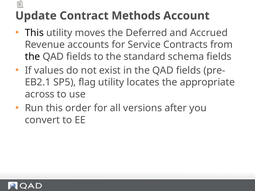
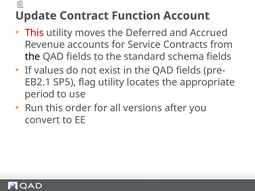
Methods: Methods -> Function
This at (34, 33) colour: black -> red
across: across -> period
